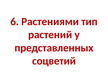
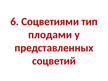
Растениями: Растениями -> Соцветиями
растений: растений -> плодами
